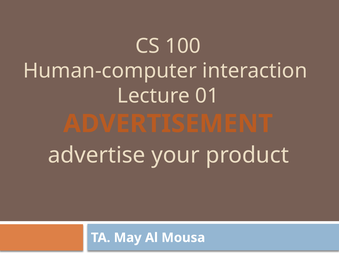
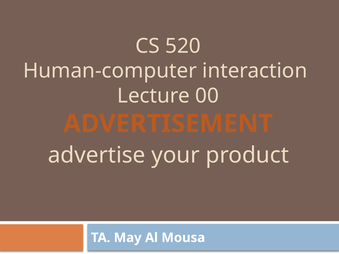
100: 100 -> 520
01: 01 -> 00
